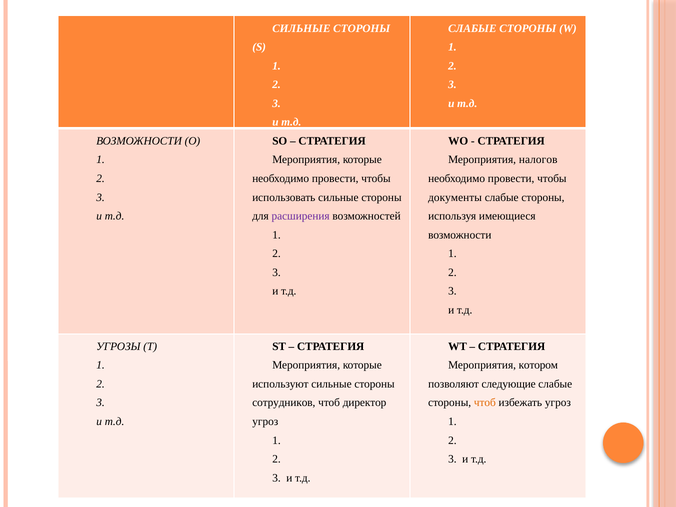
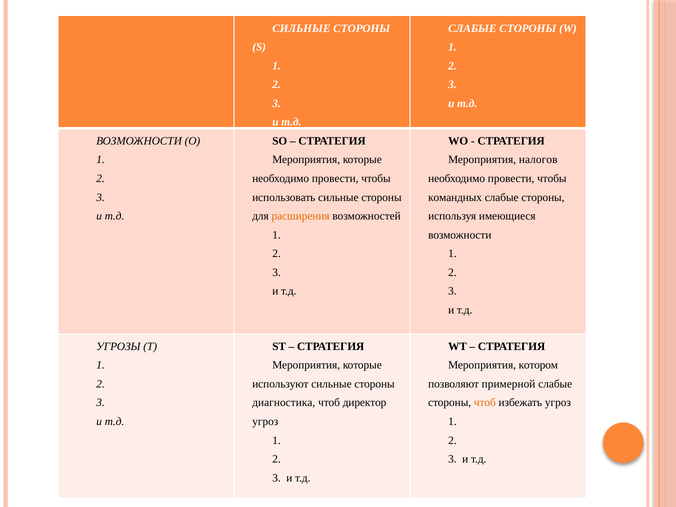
документы: документы -> командных
расширения colour: purple -> orange
следующие: следующие -> примерной
сотрудников: сотрудников -> диагностика
